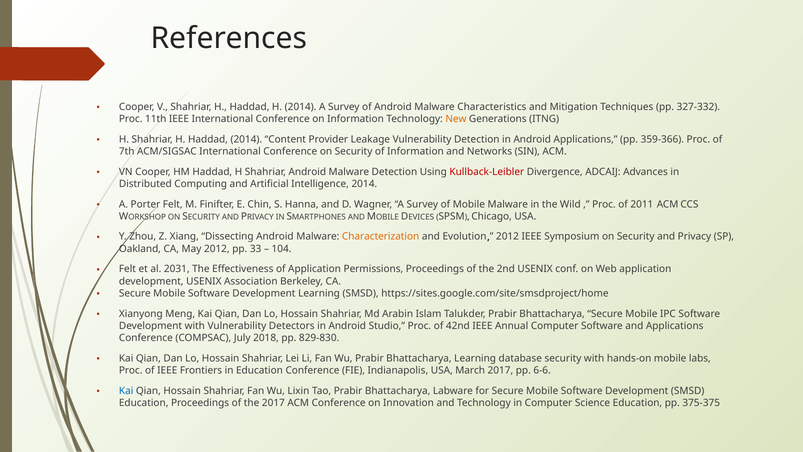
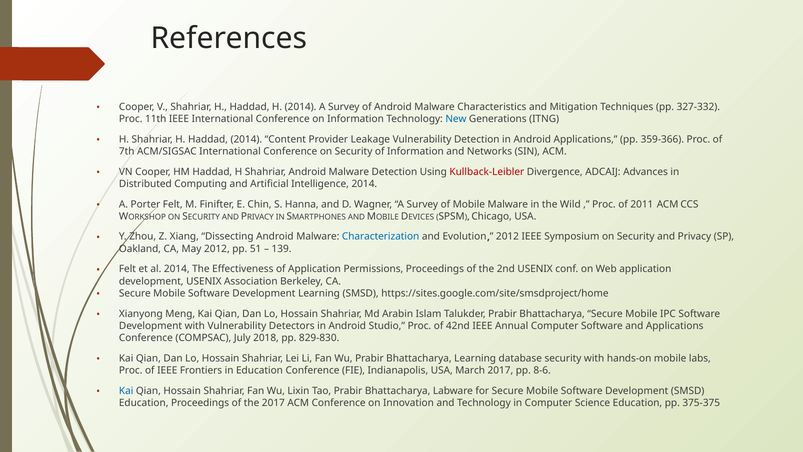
New colour: orange -> blue
Characterization colour: orange -> blue
33: 33 -> 51
104: 104 -> 139
al 2031: 2031 -> 2014
6-6: 6-6 -> 8-6
